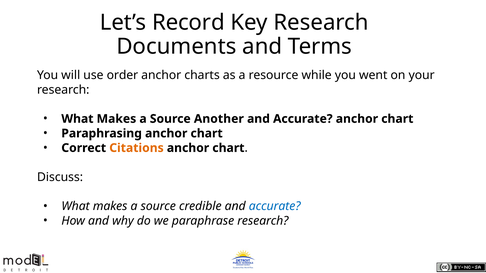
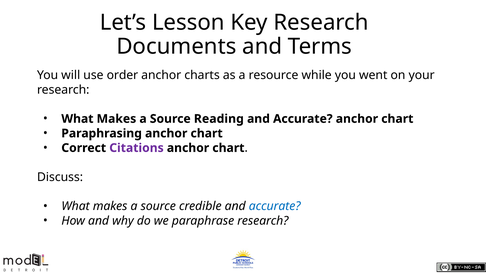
Record: Record -> Lesson
Another: Another -> Reading
Citations colour: orange -> purple
